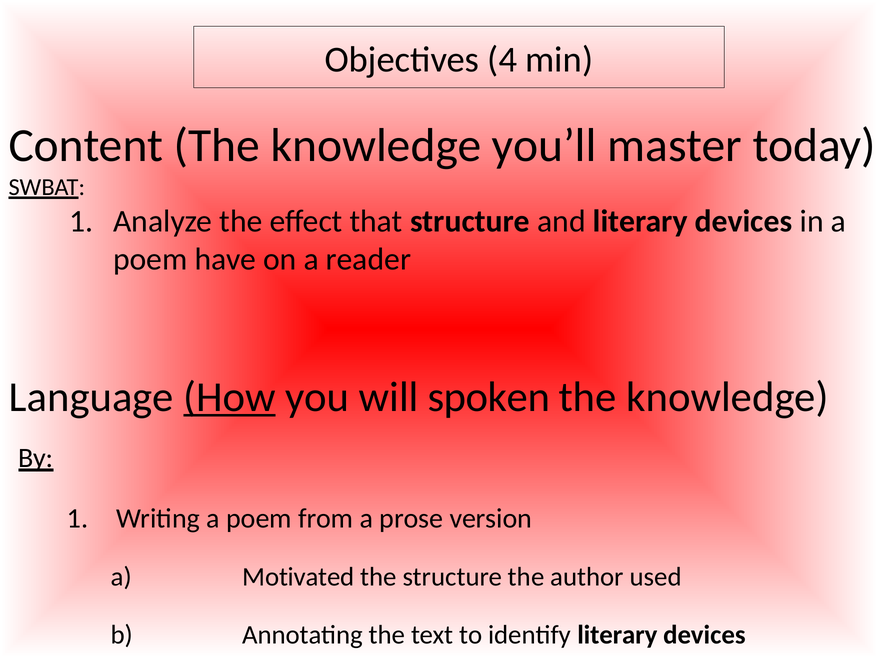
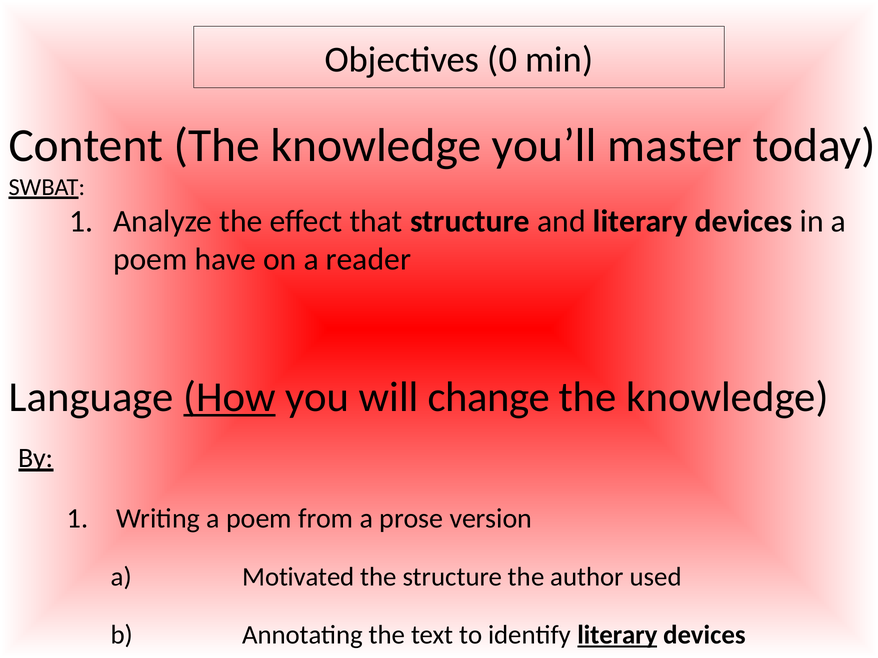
4: 4 -> 0
spoken: spoken -> change
literary at (617, 635) underline: none -> present
